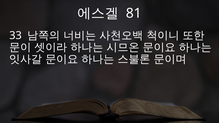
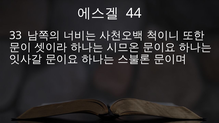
81: 81 -> 44
